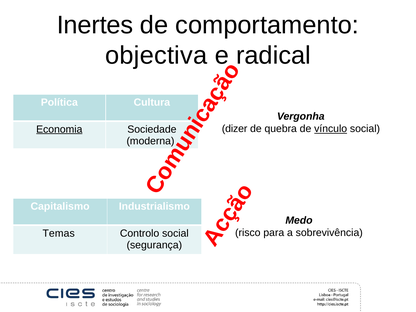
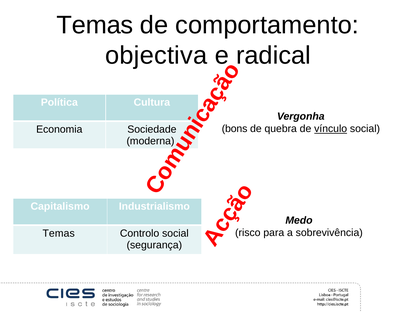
Inertes at (95, 25): Inertes -> Temas
dizer: dizer -> bons
Economia underline: present -> none
